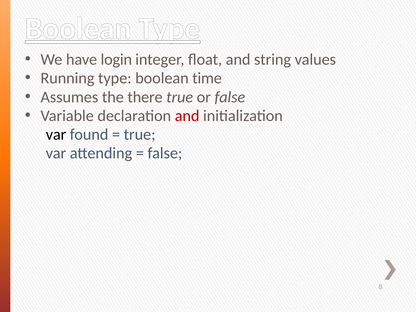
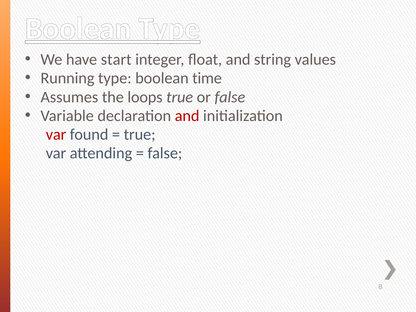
login: login -> start
there: there -> loops
var at (56, 134) colour: black -> red
